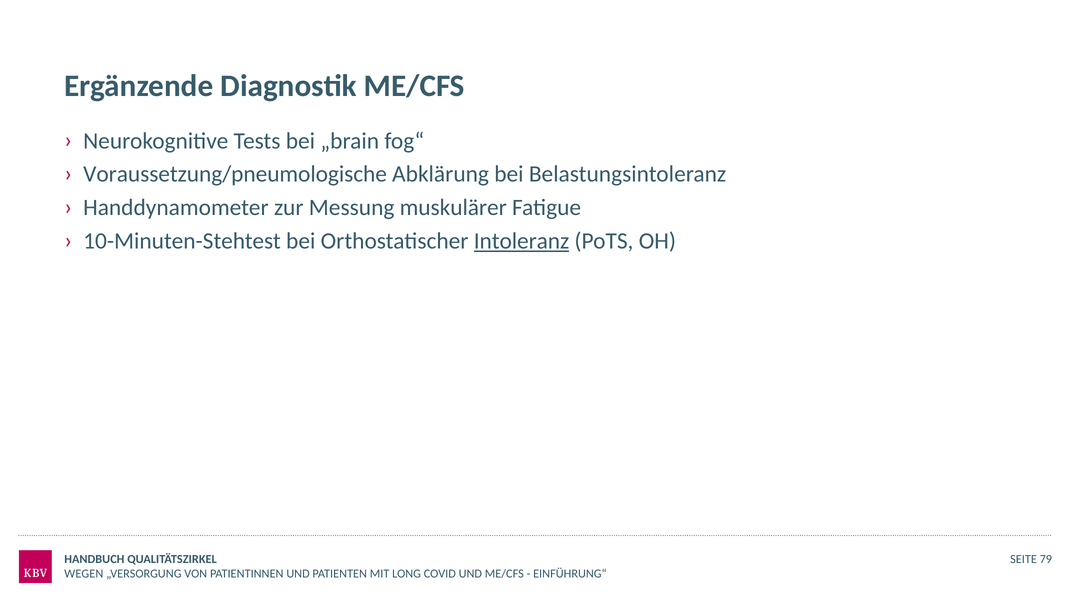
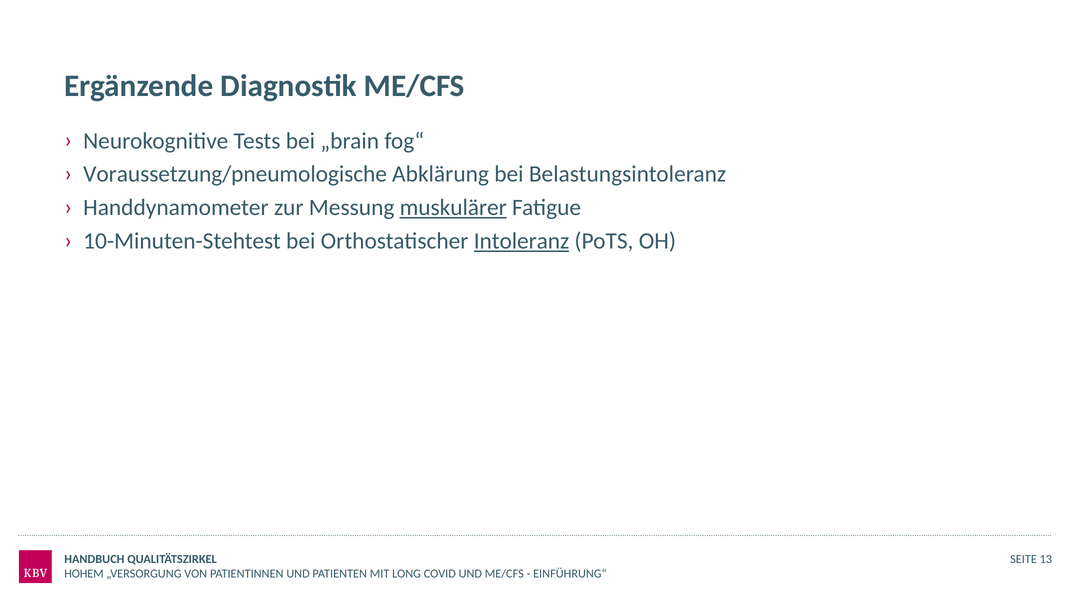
muskulärer underline: none -> present
79: 79 -> 13
WEGEN: WEGEN -> HOHEM
